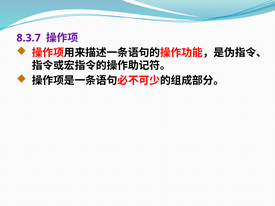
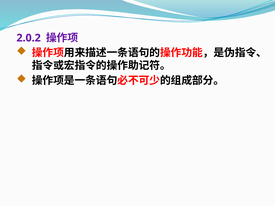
8.3.7: 8.3.7 -> 2.0.2
